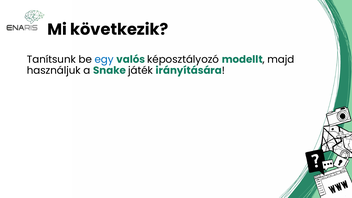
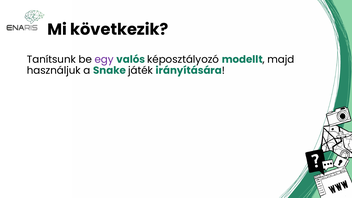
egy colour: blue -> purple
